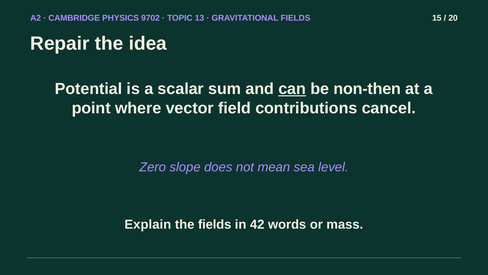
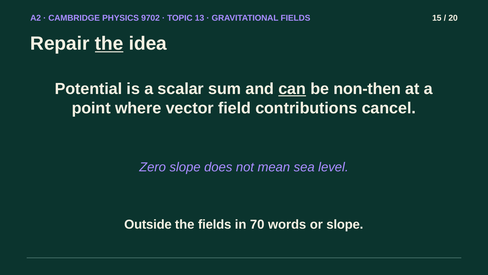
the at (109, 44) underline: none -> present
Explain: Explain -> Outside
42: 42 -> 70
or mass: mass -> slope
